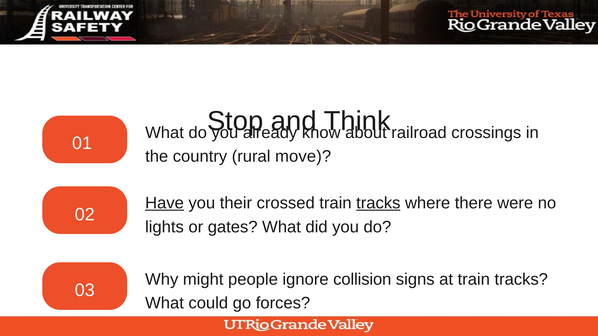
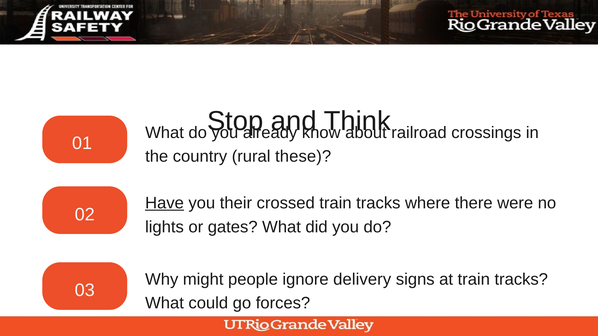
move: move -> these
tracks at (378, 203) underline: present -> none
collision: collision -> delivery
